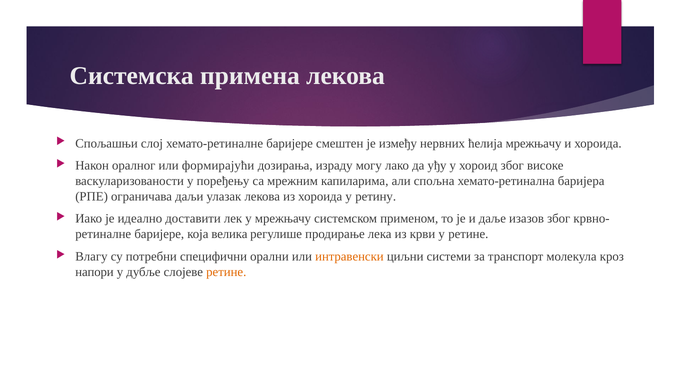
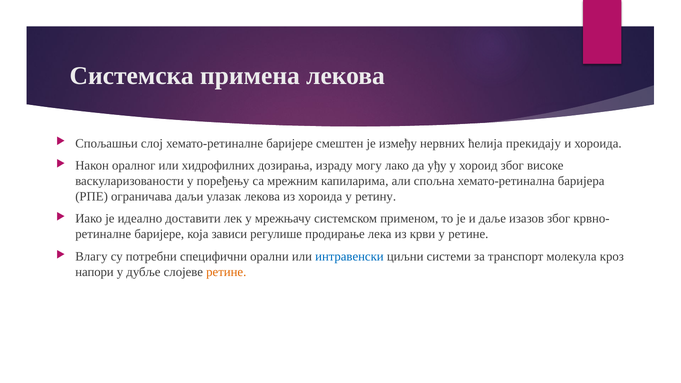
ћелија мрежњачу: мрежњачу -> прекидају
формирајући: формирајући -> хидрофилних
велика: велика -> зависи
интравенски colour: orange -> blue
